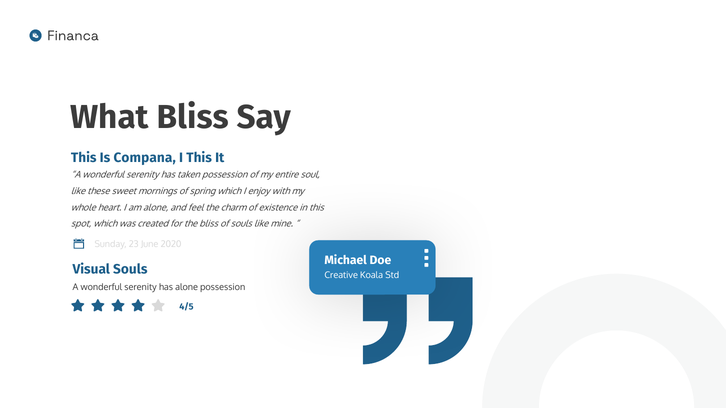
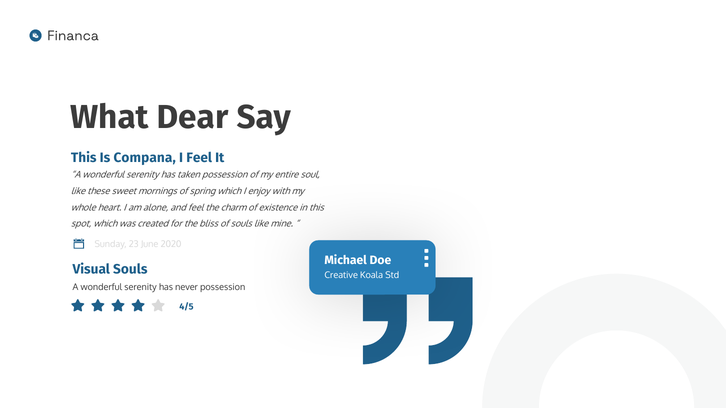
What Bliss: Bliss -> Dear
I This: This -> Feel
has alone: alone -> never
